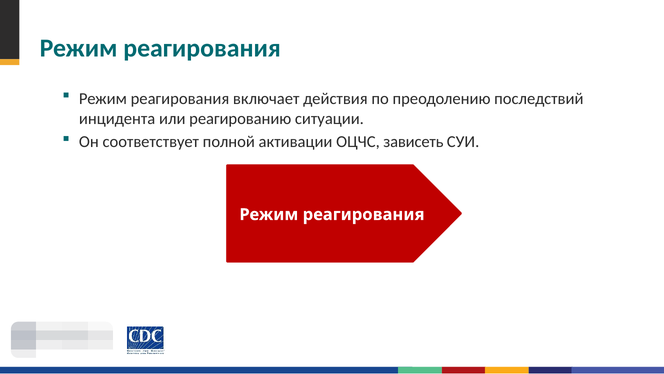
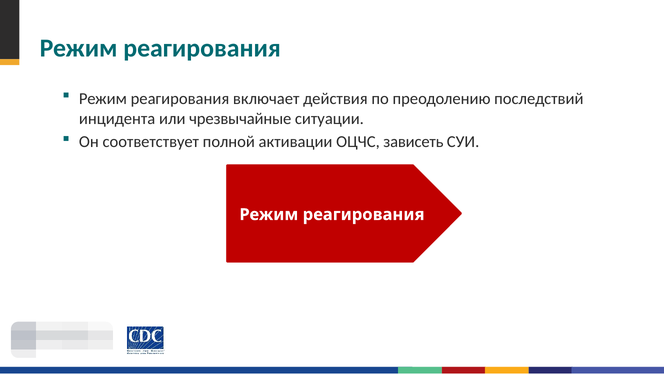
реагированию: реагированию -> чрезвычайные
